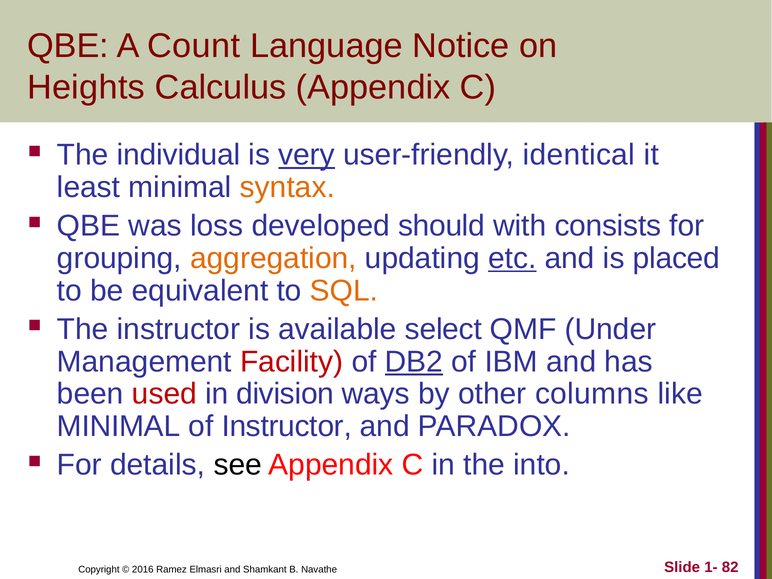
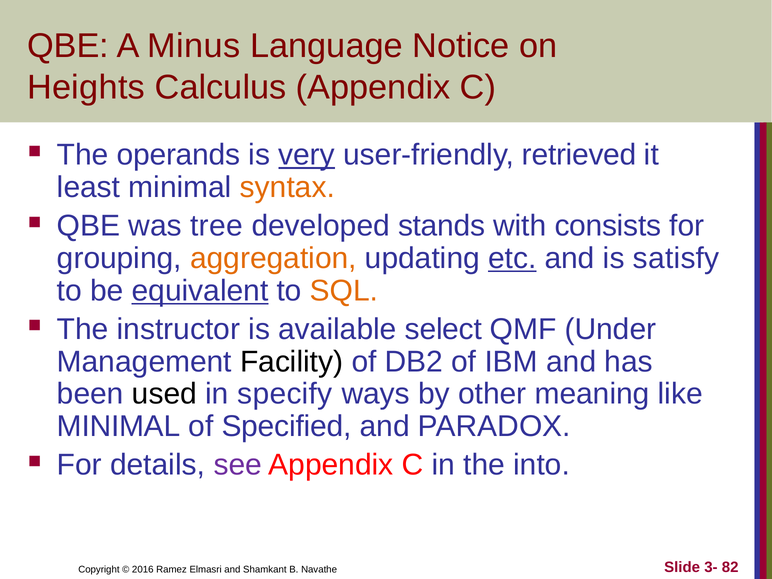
Count: Count -> Minus
individual: individual -> operands
identical: identical -> retrieved
loss: loss -> tree
should: should -> stands
placed: placed -> satisfy
equivalent underline: none -> present
Facility colour: red -> black
DB2 underline: present -> none
used colour: red -> black
division: division -> specify
columns: columns -> meaning
of Instructor: Instructor -> Specified
see colour: black -> purple
1-: 1- -> 3-
